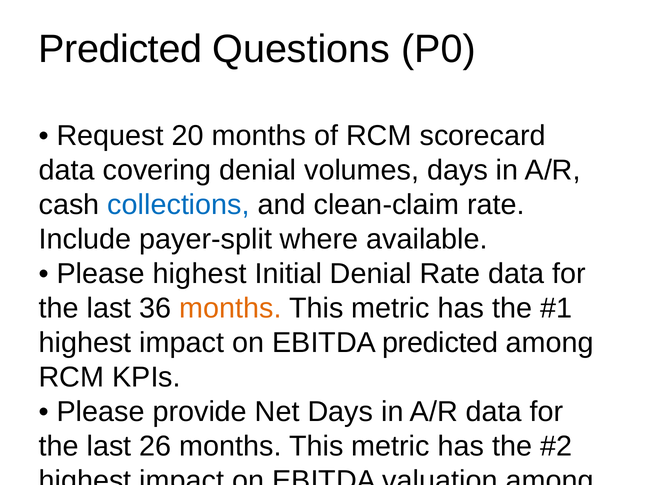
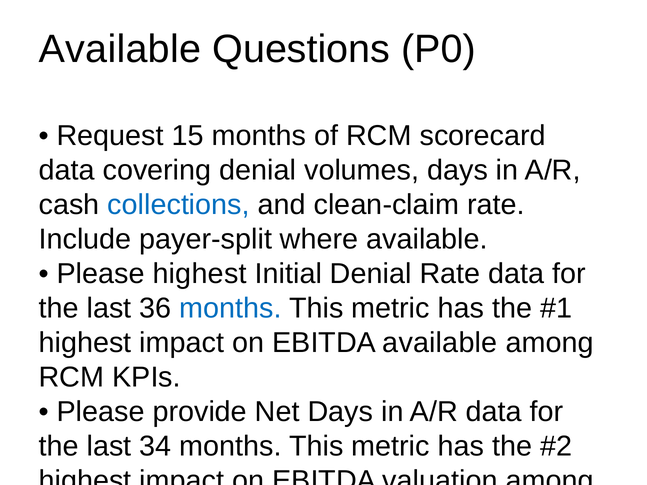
Predicted at (120, 49): Predicted -> Available
20: 20 -> 15
months at (230, 308) colour: orange -> blue
EBITDA predicted: predicted -> available
26: 26 -> 34
